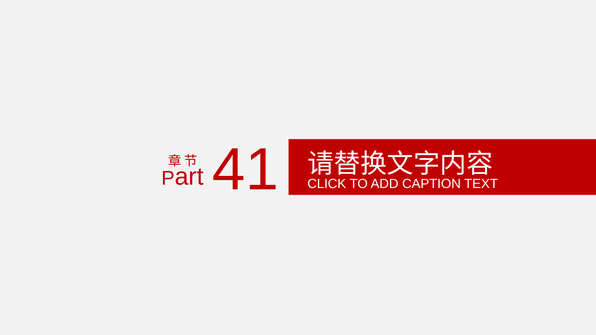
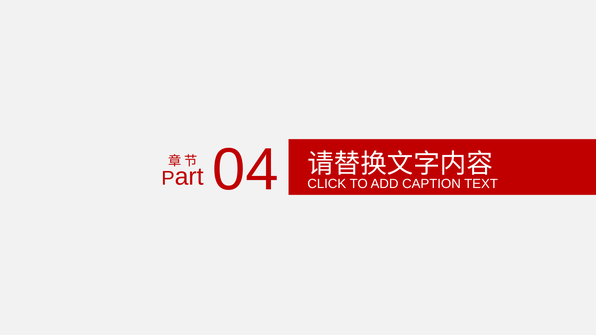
41: 41 -> 04
